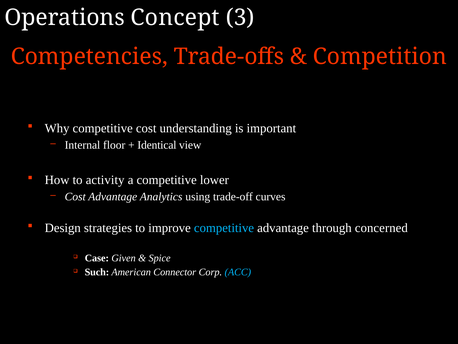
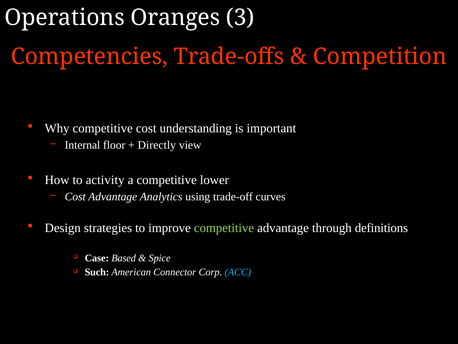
Concept: Concept -> Oranges
Identical: Identical -> Directly
competitive at (224, 228) colour: light blue -> light green
concerned: concerned -> definitions
Given: Given -> Based
